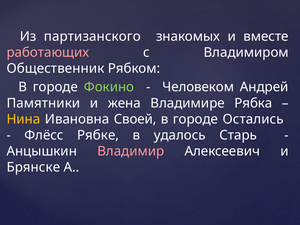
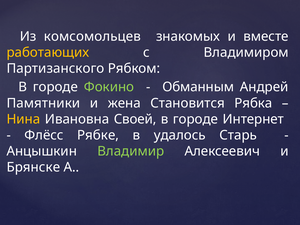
партизанского: партизанского -> комсомольцев
работающих colour: pink -> yellow
Общественник: Общественник -> Партизанского
Человеком: Человеком -> Обманным
Владимире: Владимире -> Становится
Остались: Остались -> Интернет
Владимир colour: pink -> light green
